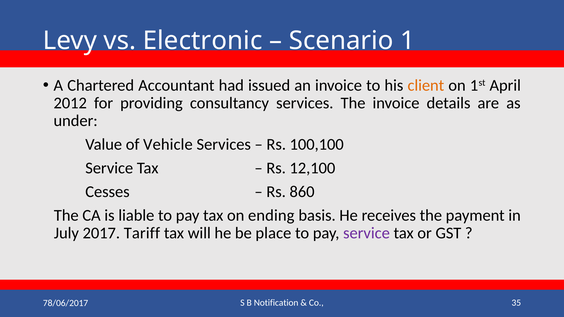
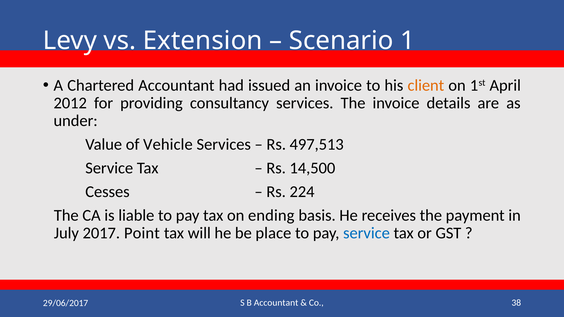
Electronic: Electronic -> Extension
100,100: 100,100 -> 497,513
12,100: 12,100 -> 14,500
860: 860 -> 224
Tariff: Tariff -> Point
service at (366, 233) colour: purple -> blue
B Notification: Notification -> Accountant
35: 35 -> 38
78/06/2017: 78/06/2017 -> 29/06/2017
